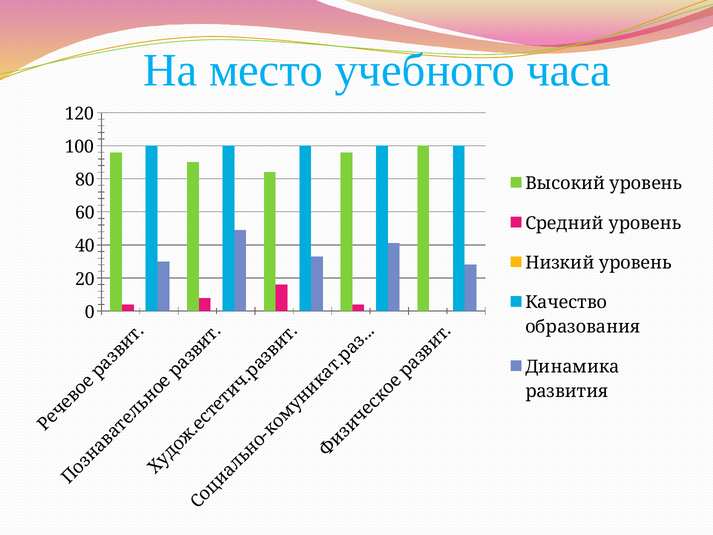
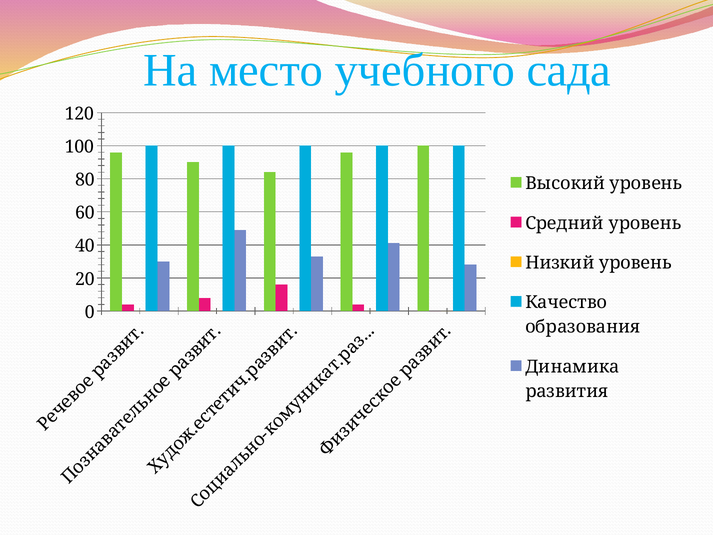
часа: часа -> сада
